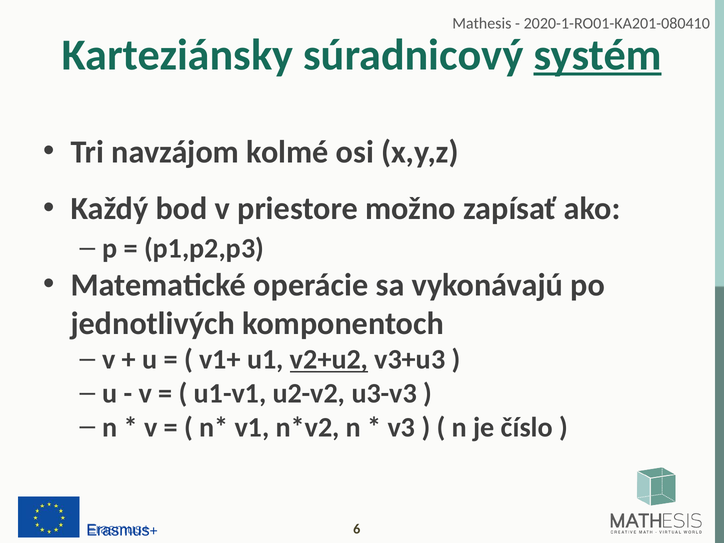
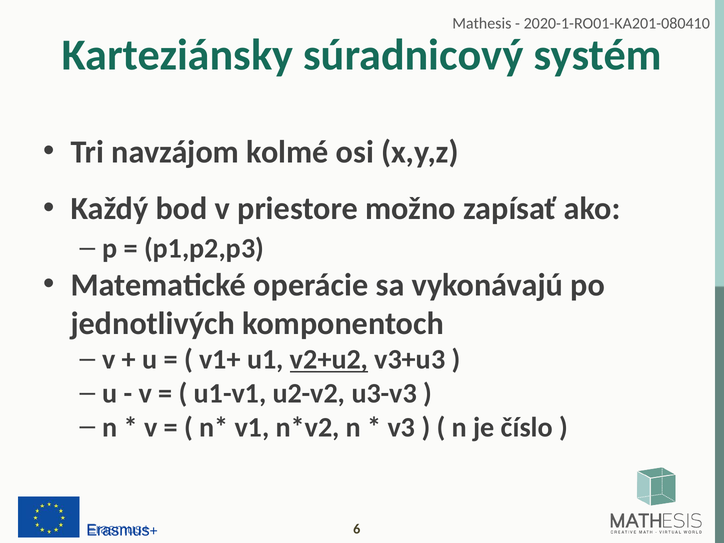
systém underline: present -> none
